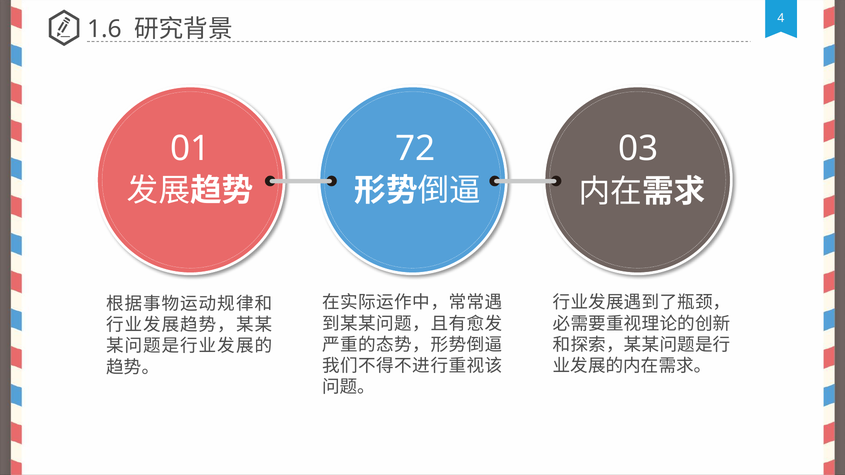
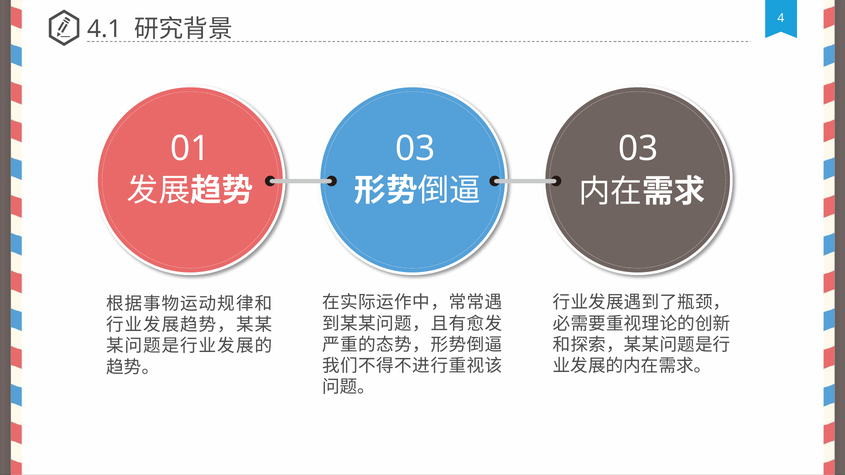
1.6: 1.6 -> 4.1
01 72: 72 -> 03
